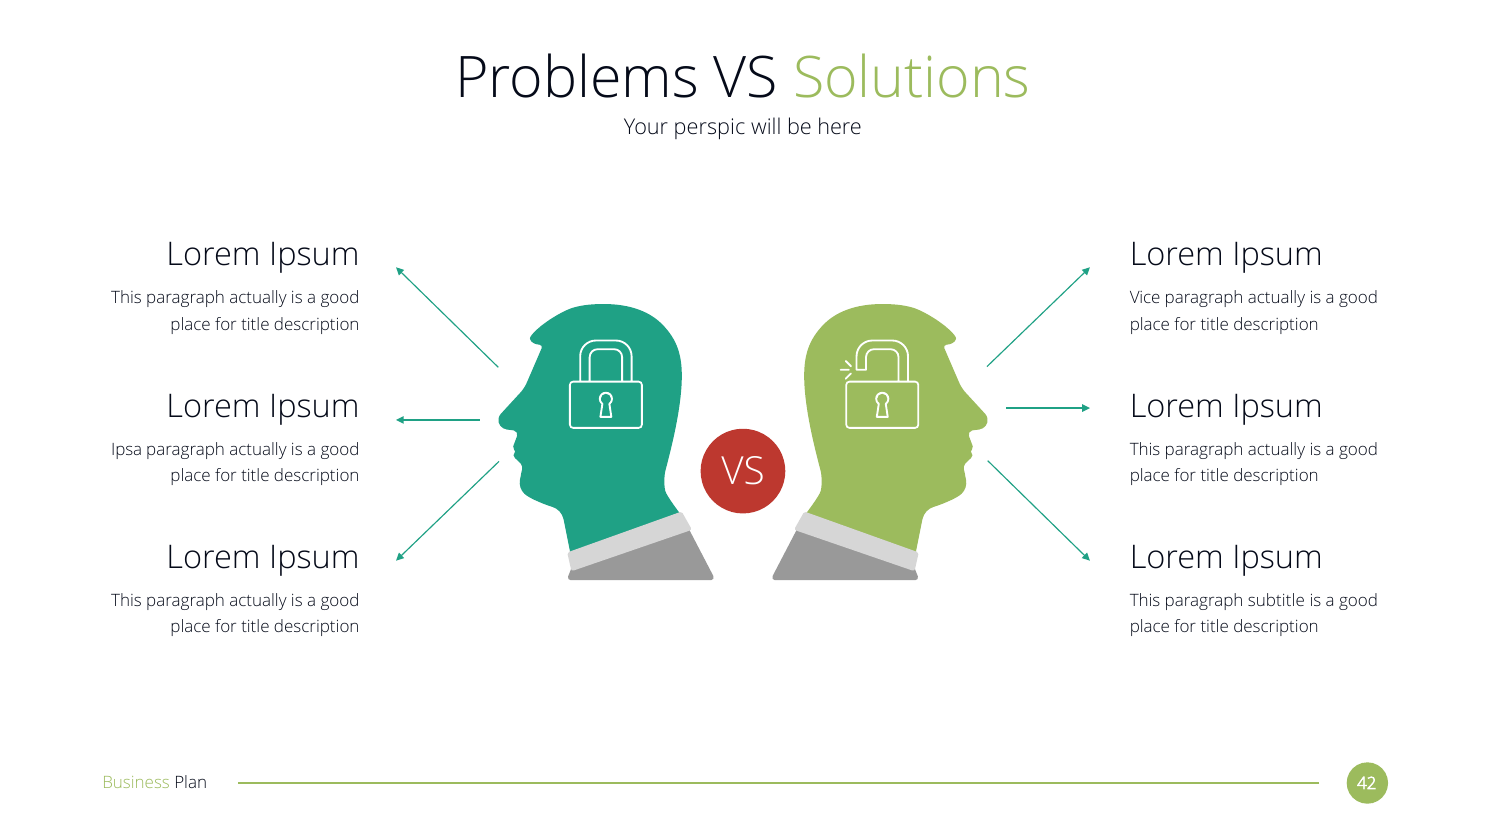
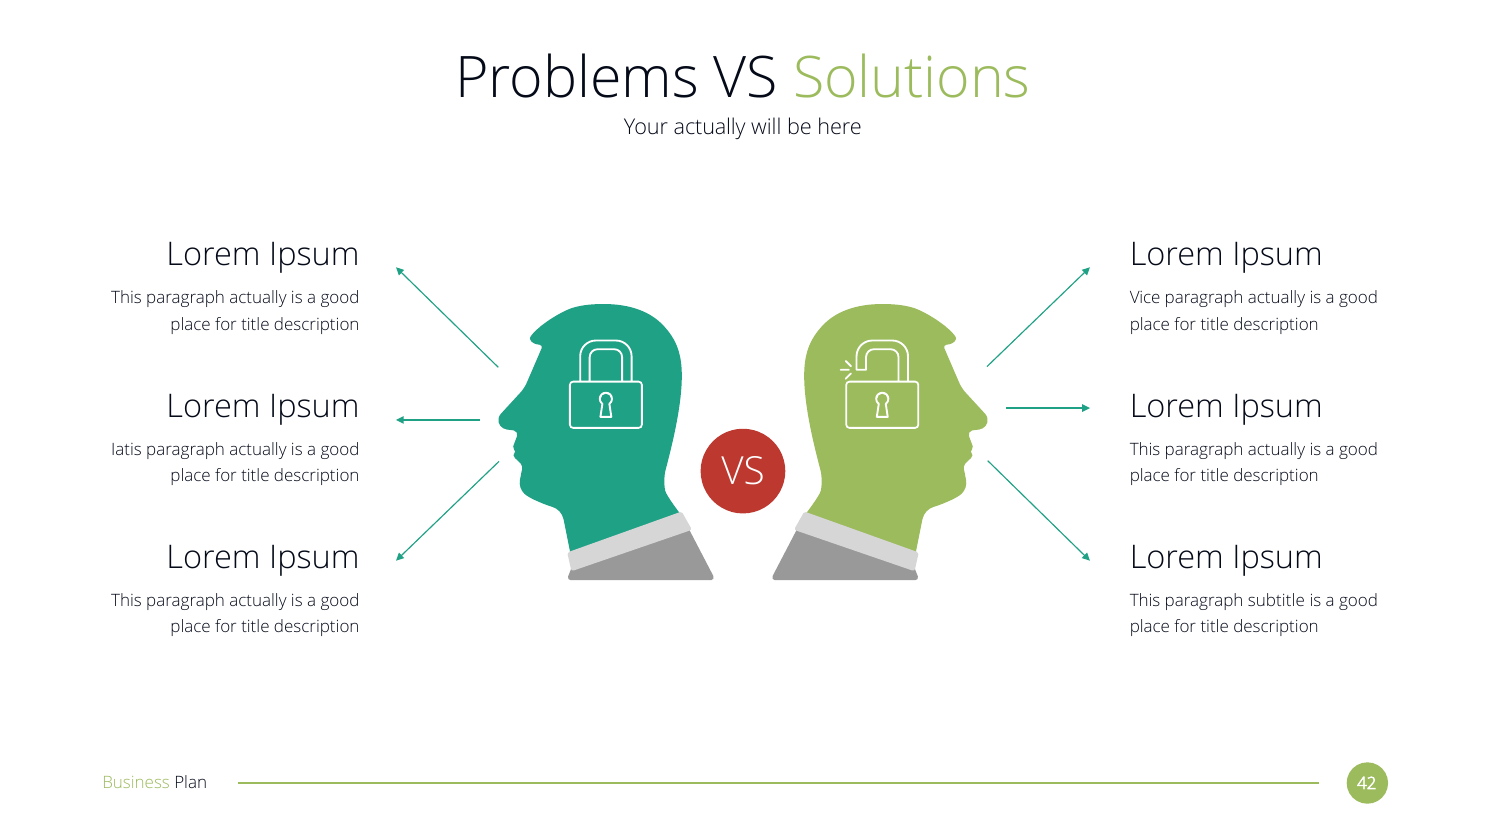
Your perspic: perspic -> actually
Ipsa: Ipsa -> Iatis
